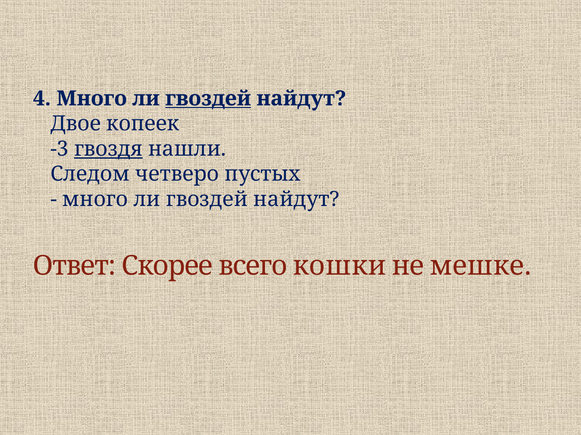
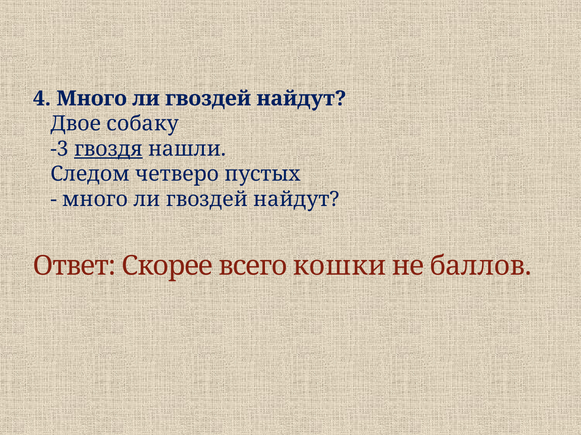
гвоздей at (208, 99) underline: present -> none
копеек: копеек -> собаку
мешке: мешке -> баллов
